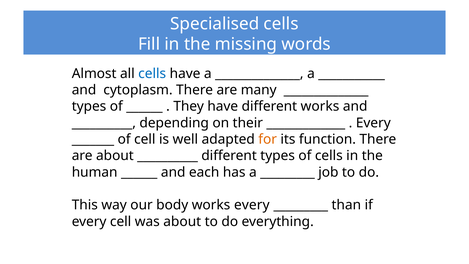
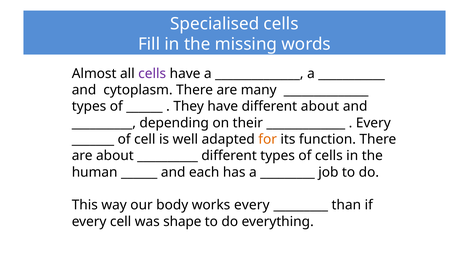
cells at (152, 74) colour: blue -> purple
different works: works -> about
was about: about -> shape
